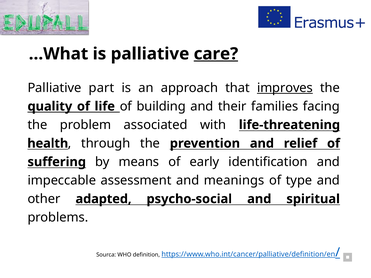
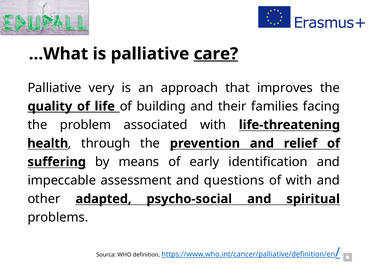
part: part -> very
improves underline: present -> none
meanings: meanings -> questions
of type: type -> with
